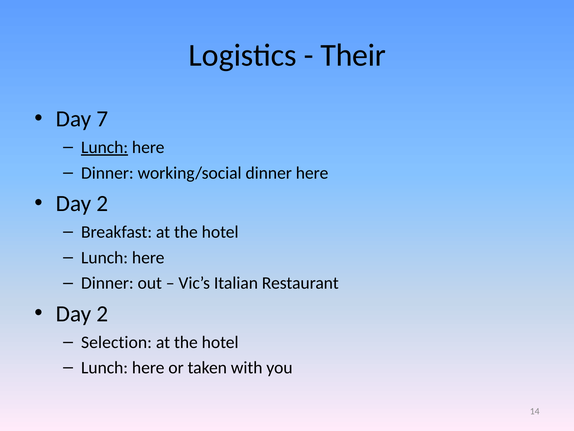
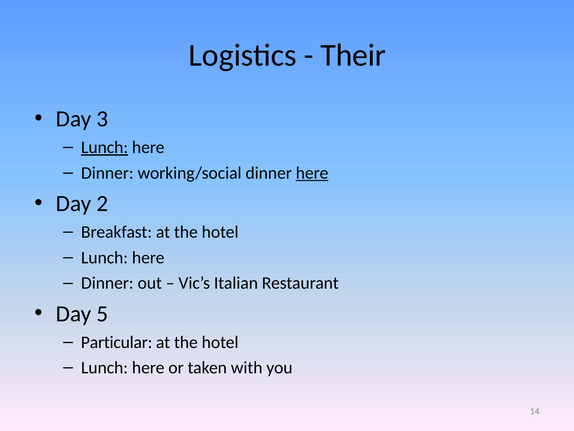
7: 7 -> 3
here at (312, 173) underline: none -> present
2 at (102, 313): 2 -> 5
Selection: Selection -> Particular
